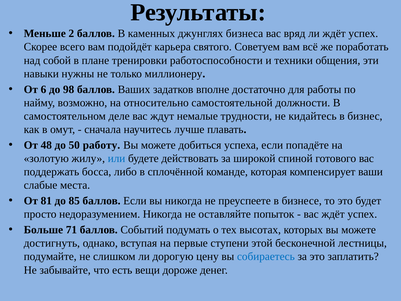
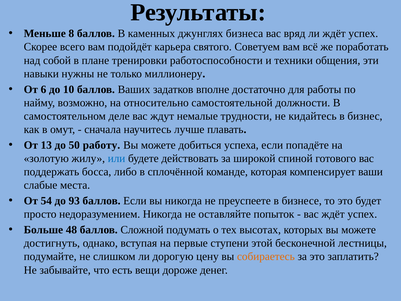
2: 2 -> 8
98: 98 -> 10
48: 48 -> 13
81: 81 -> 54
85: 85 -> 93
71: 71 -> 48
Событий: Событий -> Сложной
собираетесь colour: blue -> orange
